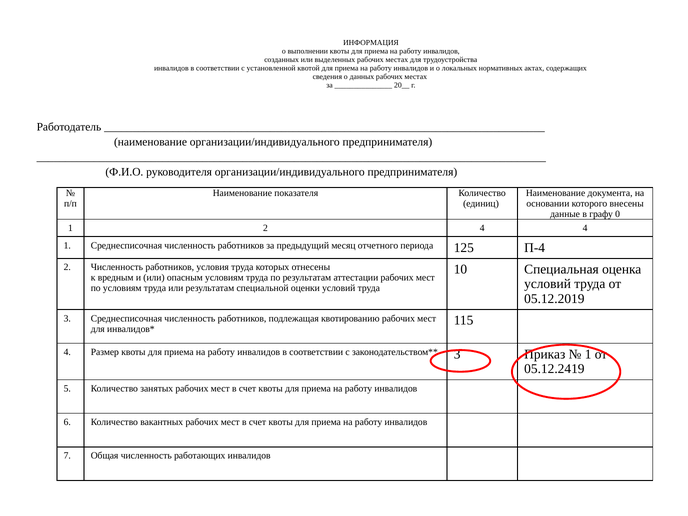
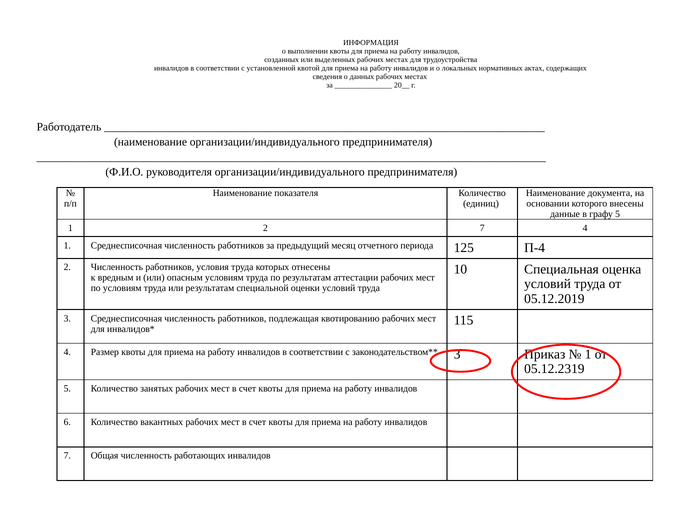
графу 0: 0 -> 5
2 4: 4 -> 7
05.12.2419: 05.12.2419 -> 05.12.2319
